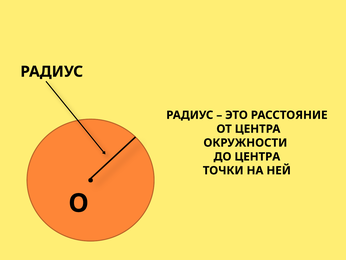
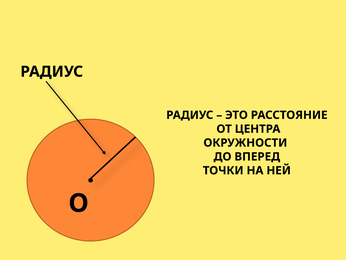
ДО ЦЕНТРА: ЦЕНТРА -> ВПЕРЕД
